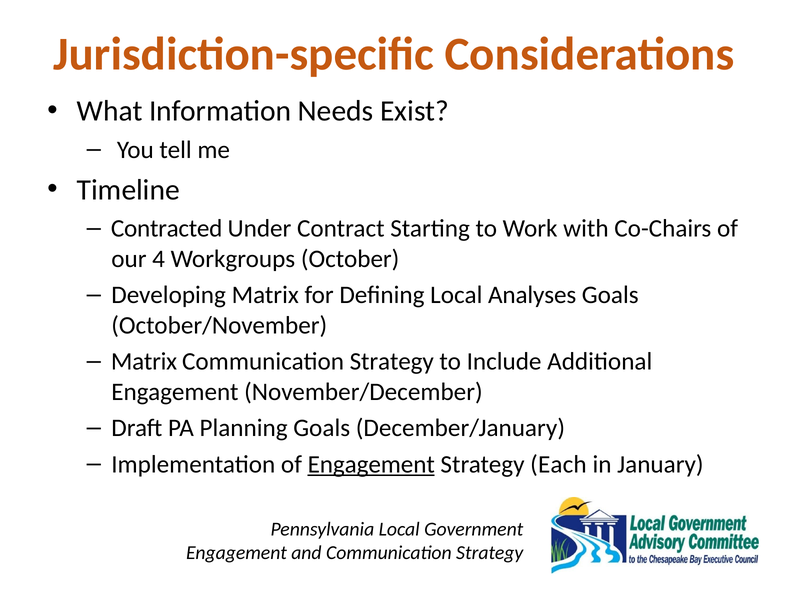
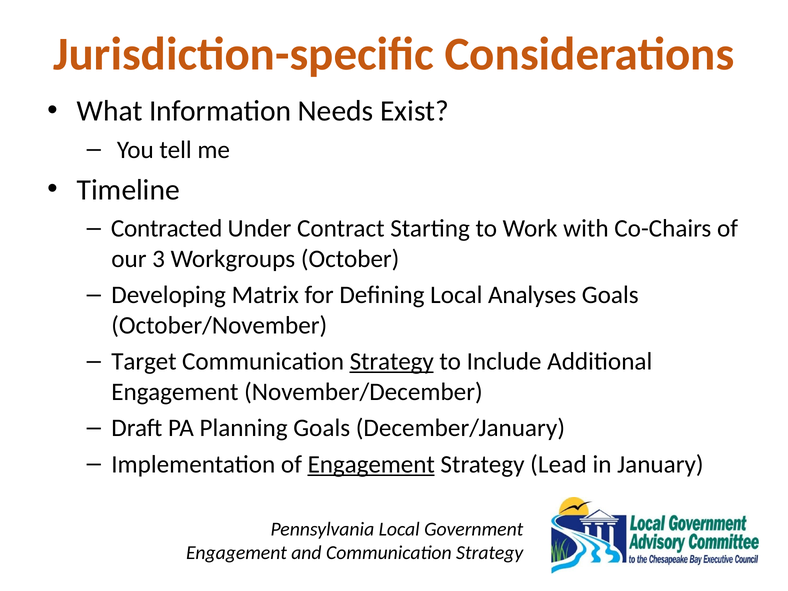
4: 4 -> 3
Matrix at (144, 362): Matrix -> Target
Strategy at (392, 362) underline: none -> present
Each: Each -> Lead
